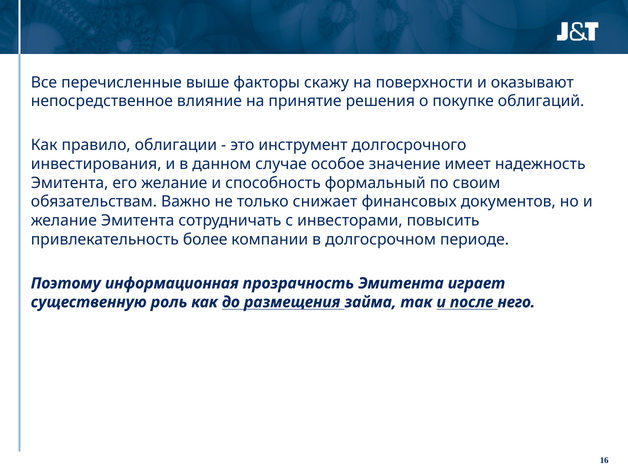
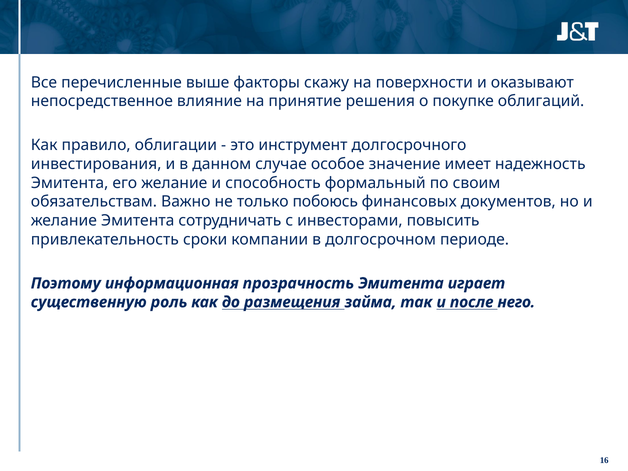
снижает: снижает -> побоюсь
более: более -> сроки
